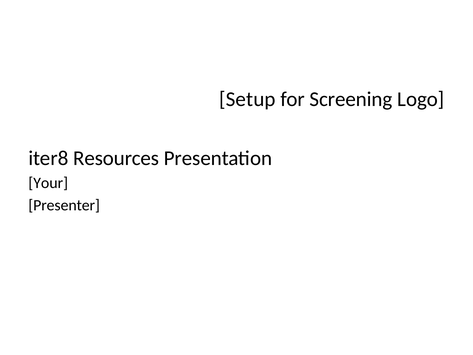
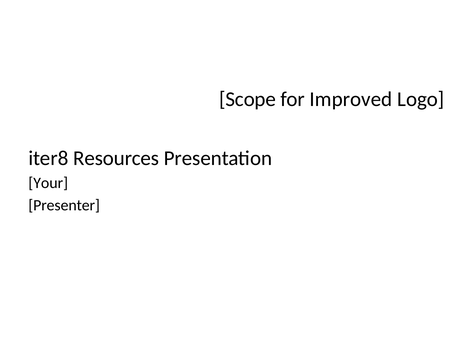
Setup: Setup -> Scope
Screening: Screening -> Improved
